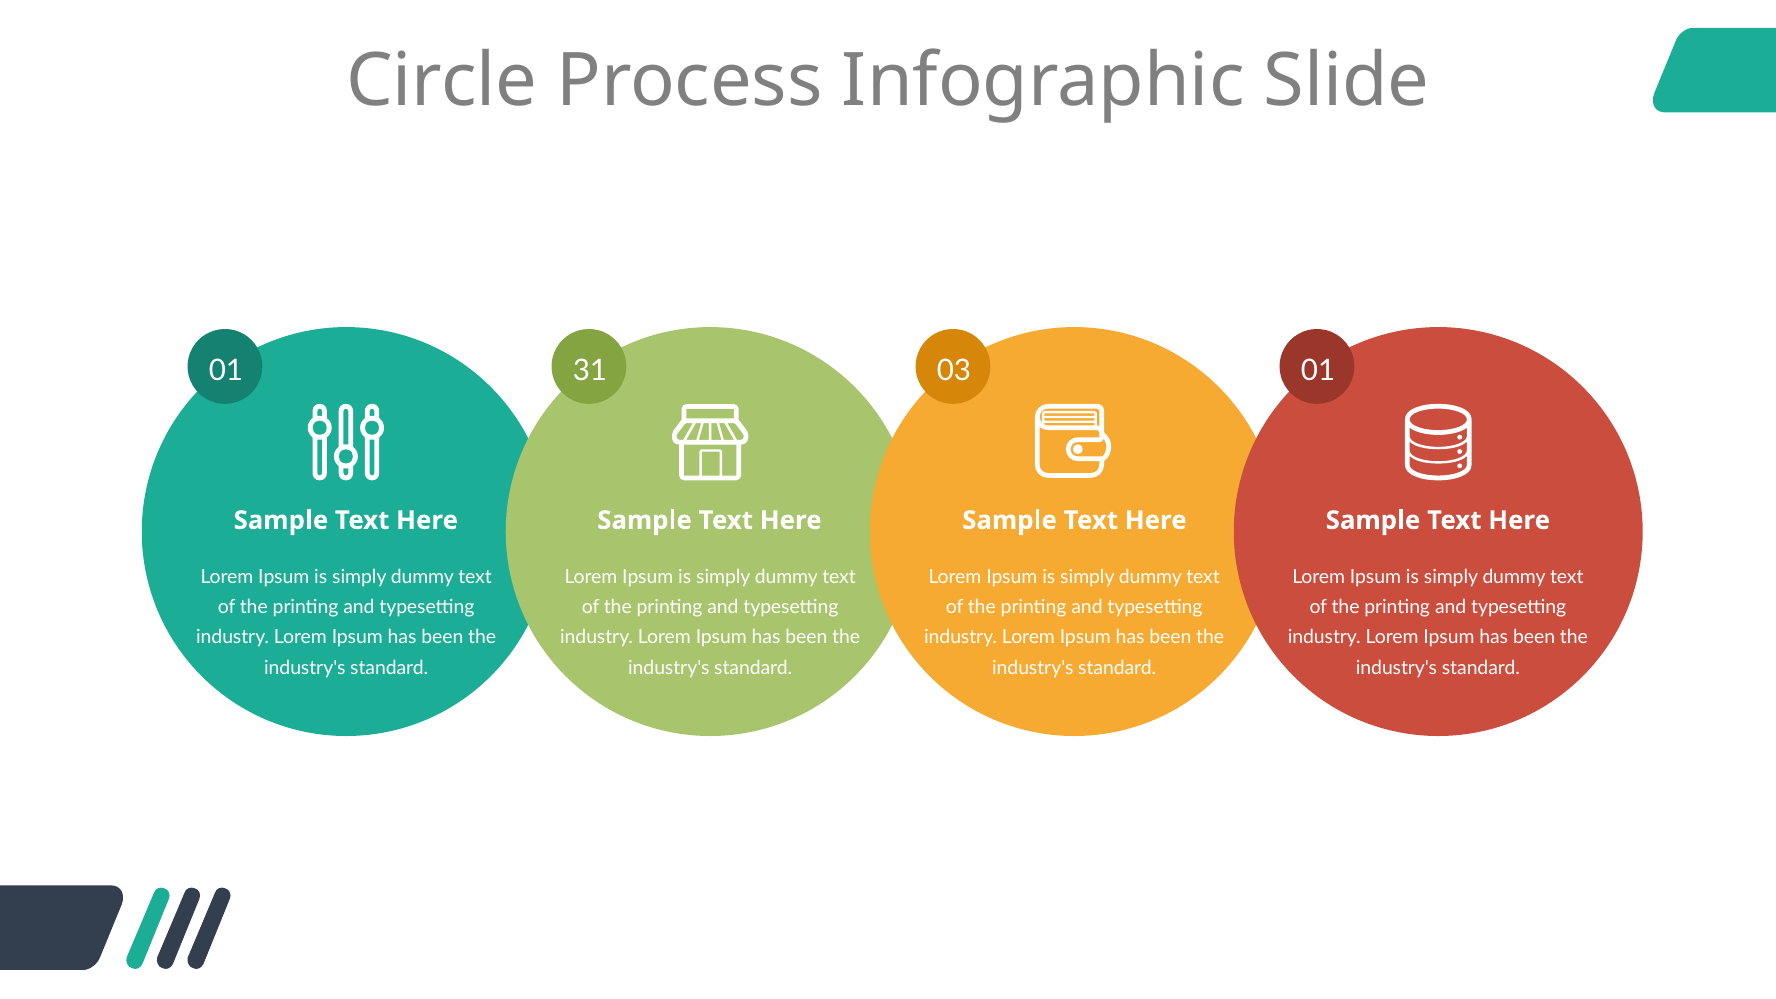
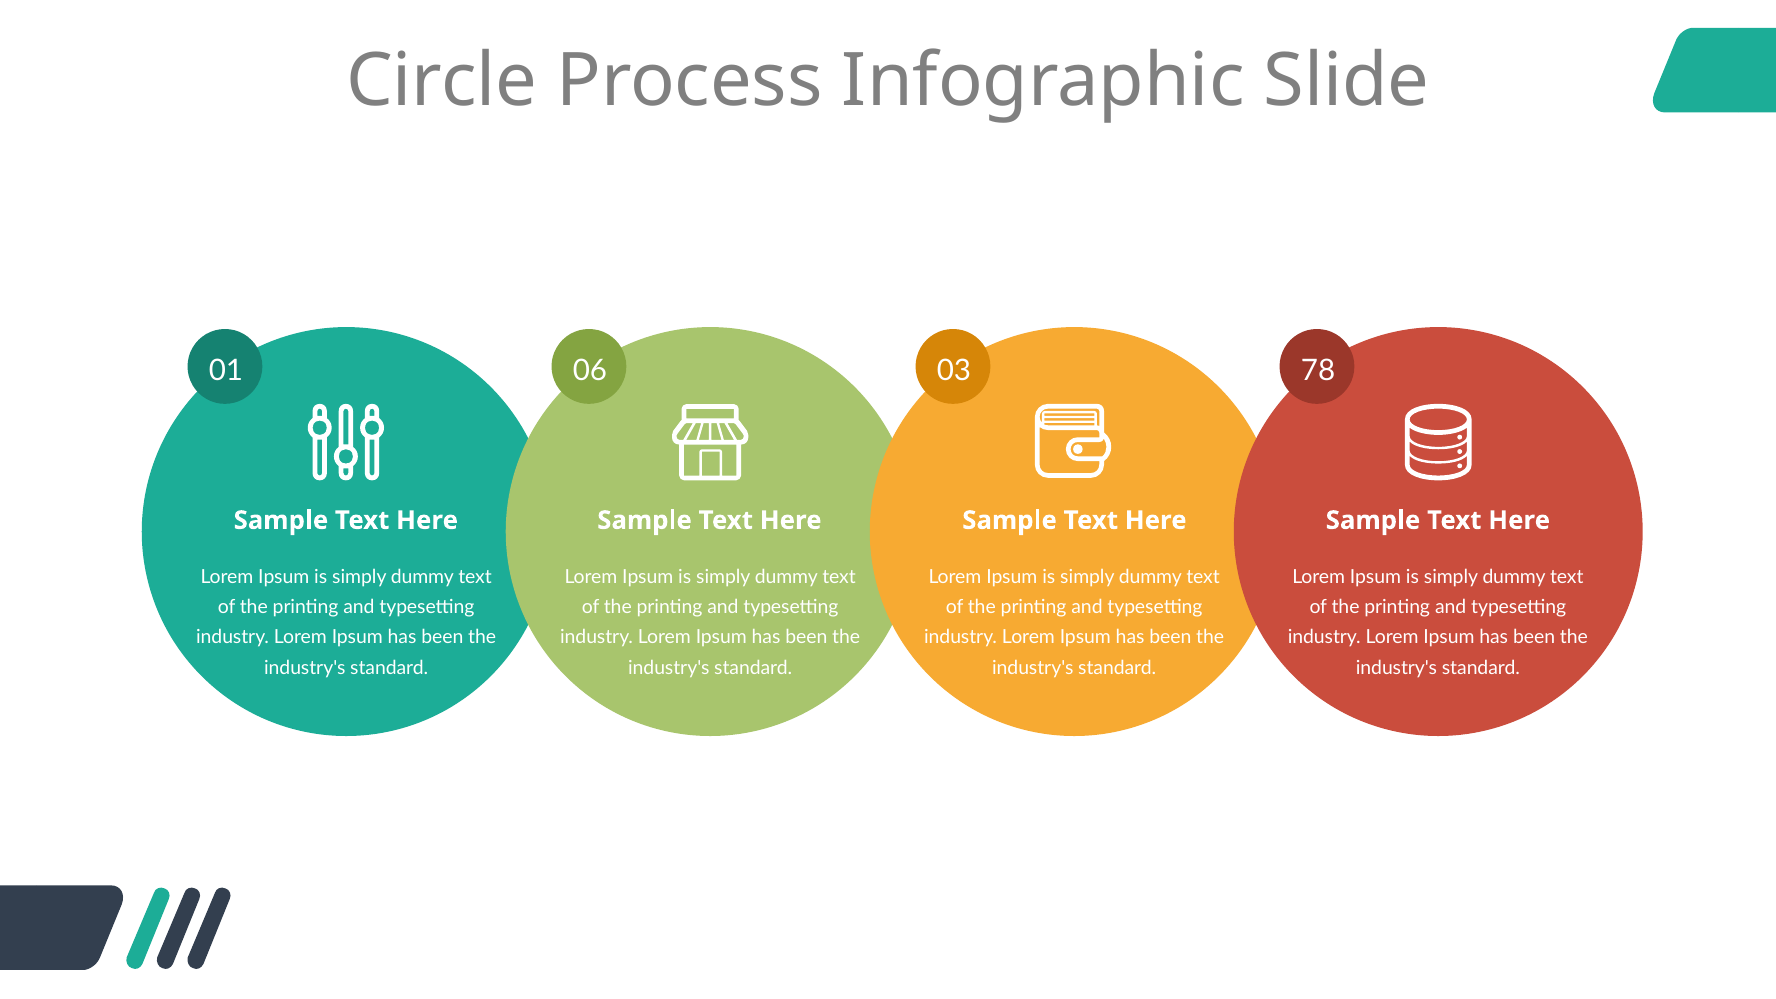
31: 31 -> 06
03 01: 01 -> 78
